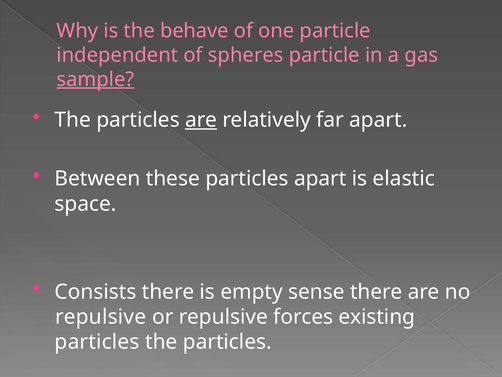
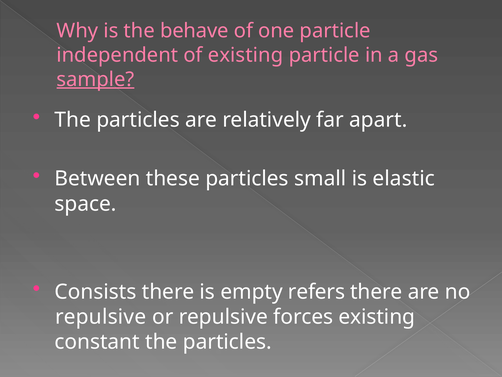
of spheres: spheres -> existing
are at (201, 120) underline: present -> none
particles apart: apart -> small
sense: sense -> refers
particles at (97, 342): particles -> constant
